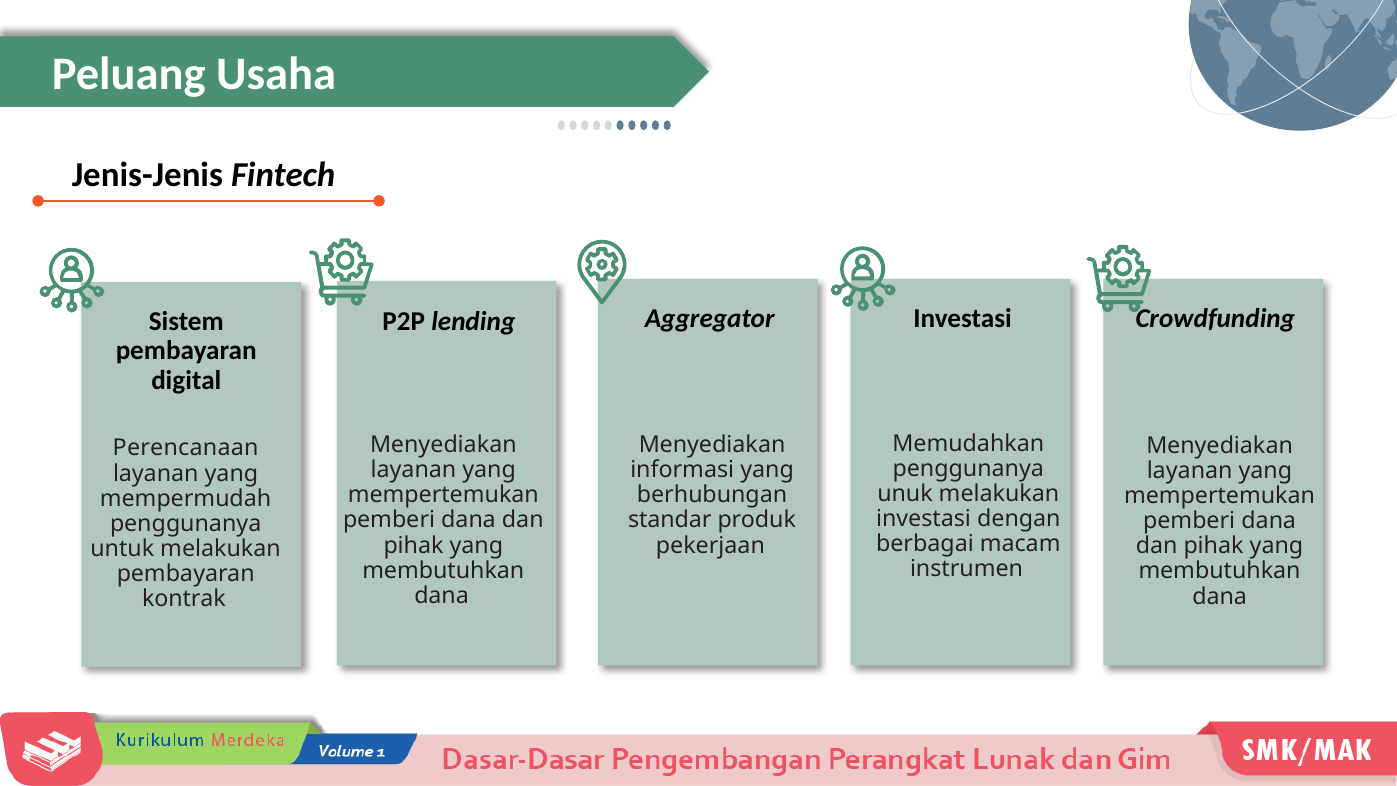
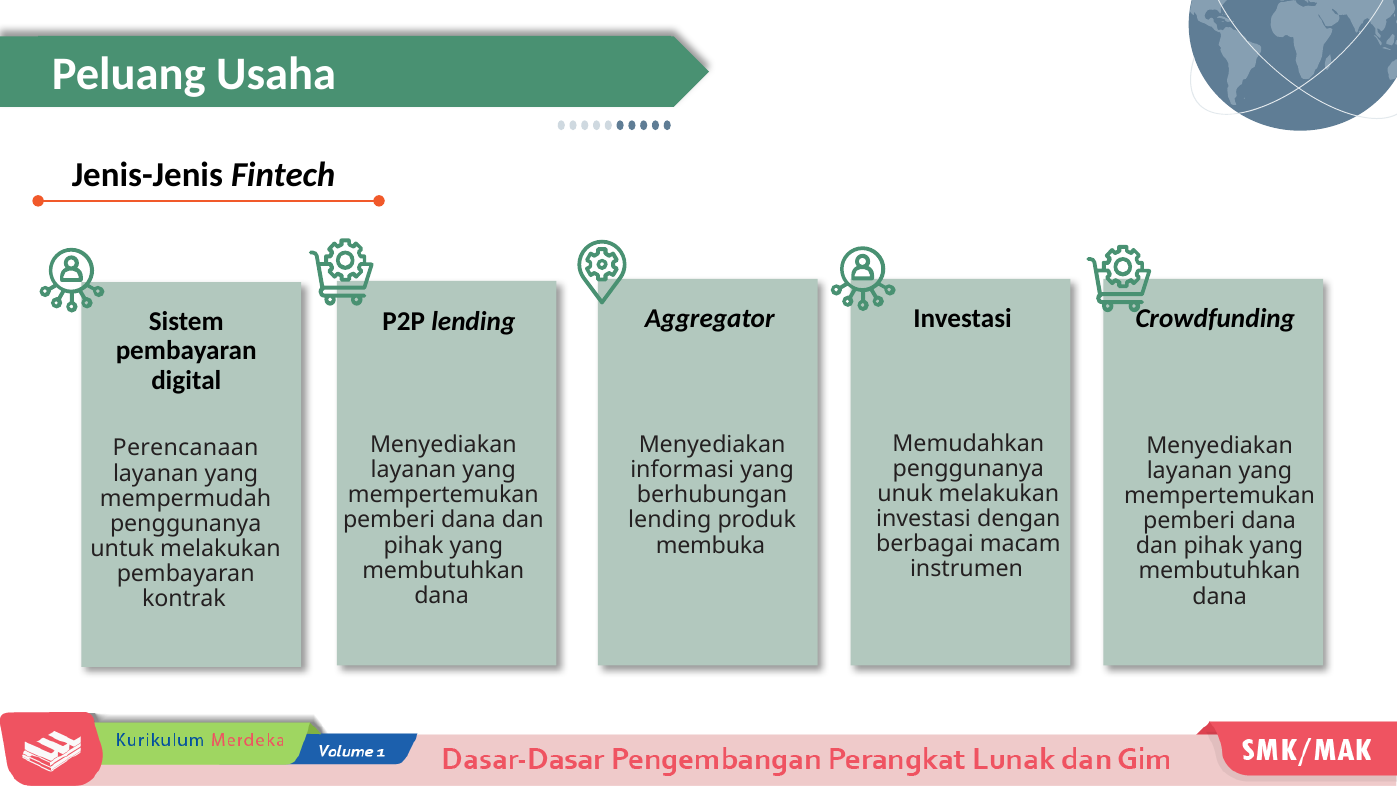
standar at (670, 520): standar -> lending
pekerjaan: pekerjaan -> membuka
